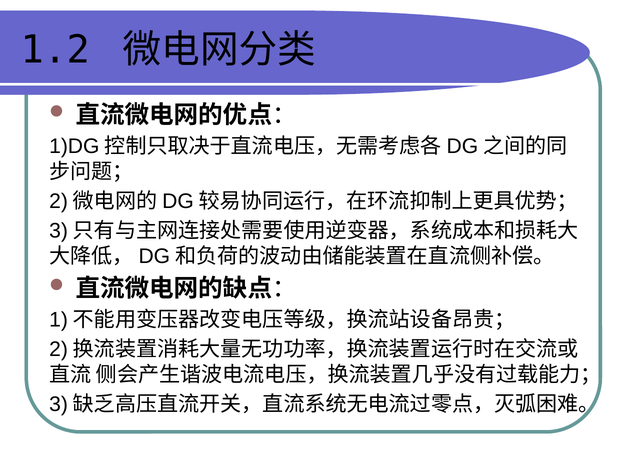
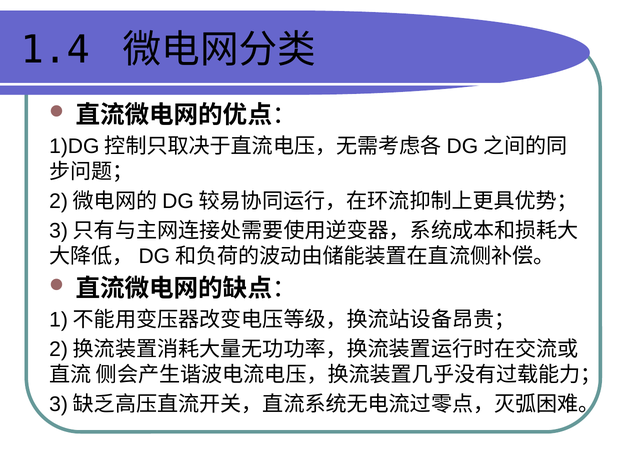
1.2: 1.2 -> 1.4
